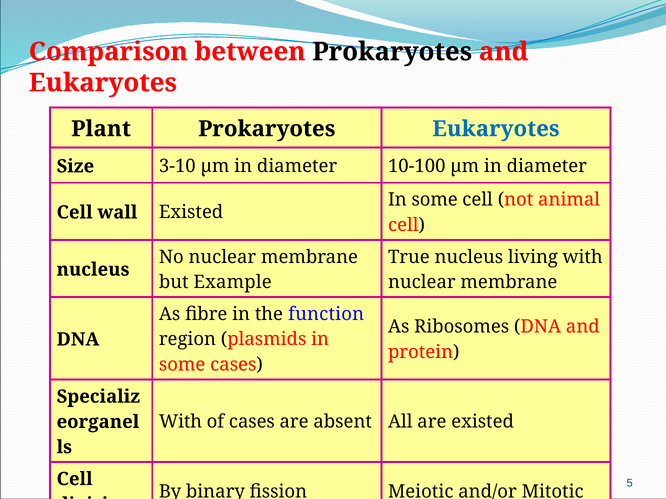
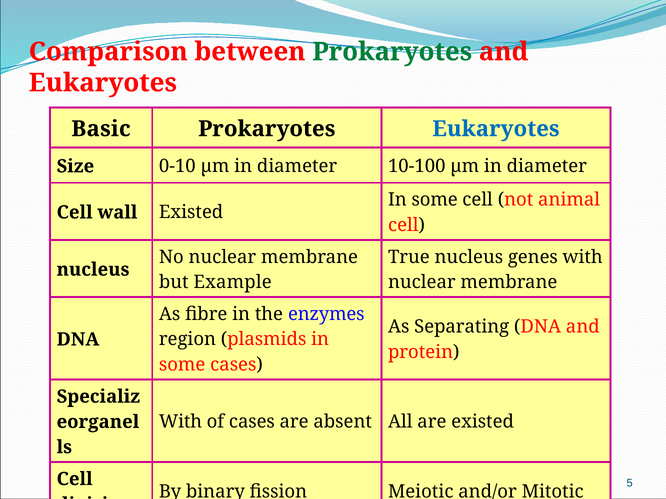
Prokaryotes at (392, 52) colour: black -> green
Plant: Plant -> Basic
3-10: 3-10 -> 0-10
living: living -> genes
function: function -> enzymes
Ribosomes: Ribosomes -> Separating
